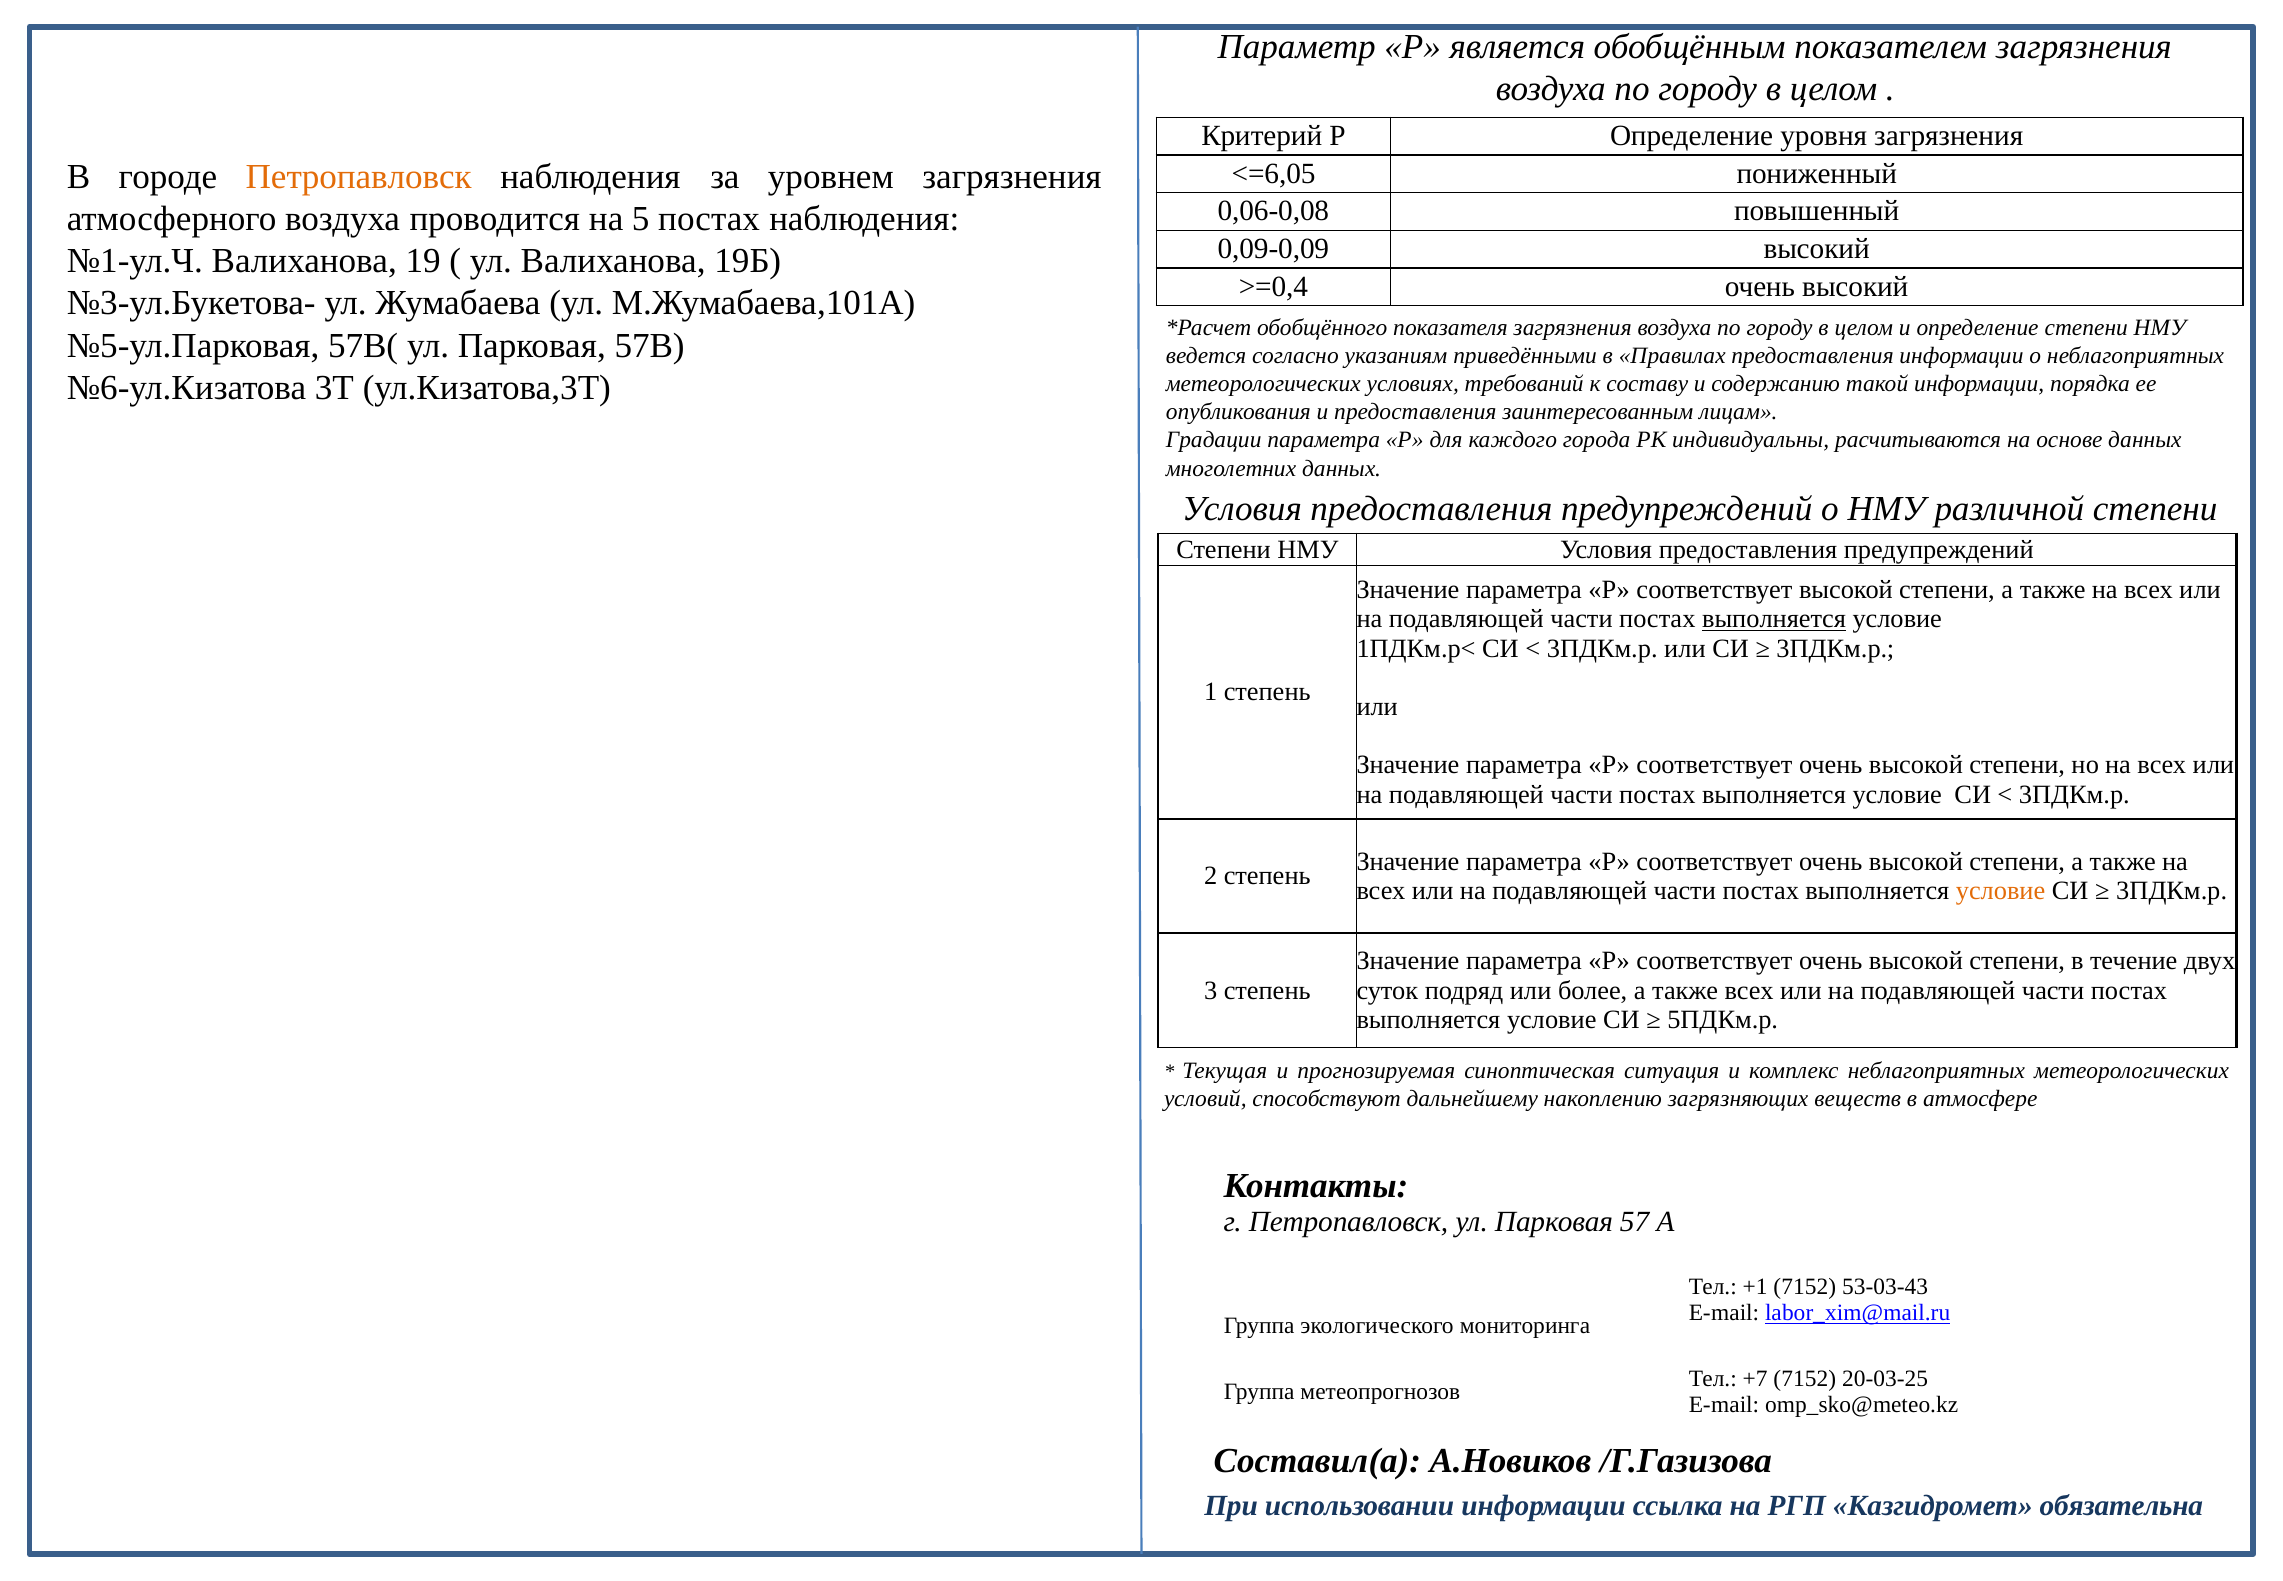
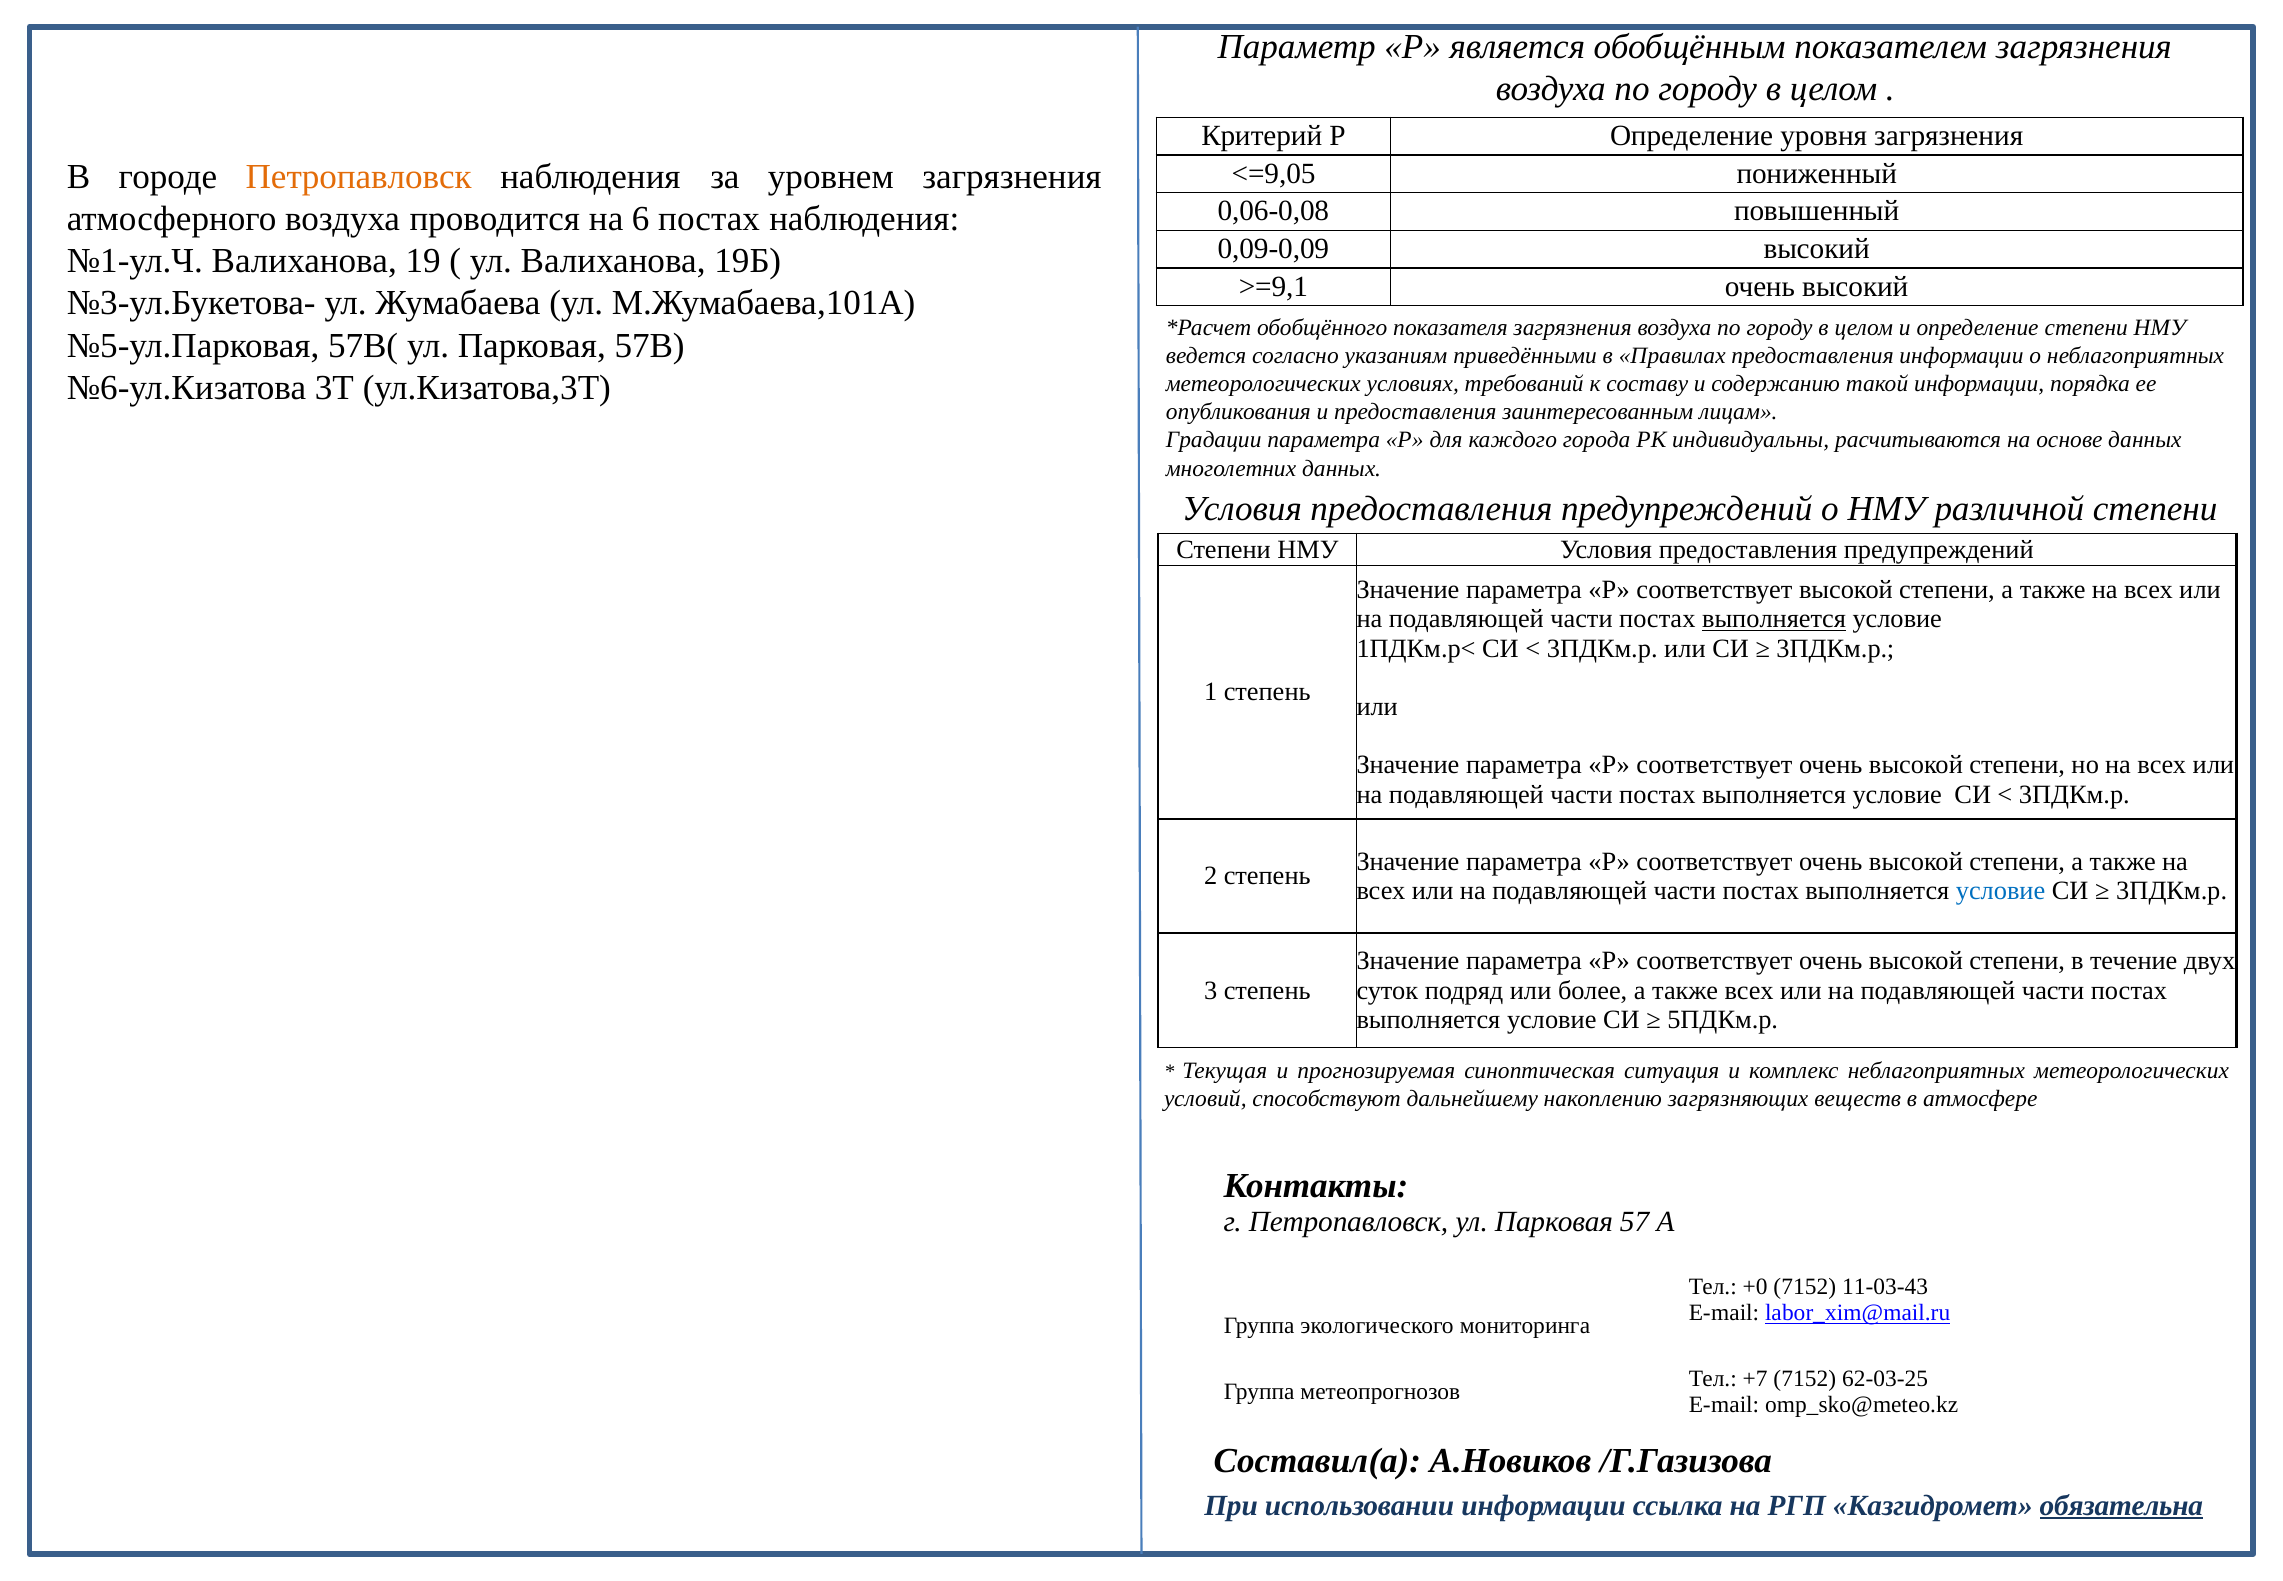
<=6,05: <=6,05 -> <=9,05
5: 5 -> 6
>=0,4: >=0,4 -> >=9,1
условие at (2001, 891) colour: orange -> blue
+1: +1 -> +0
53-03-43: 53-03-43 -> 11-03-43
20-03-25: 20-03-25 -> 62-03-25
обязательна underline: none -> present
